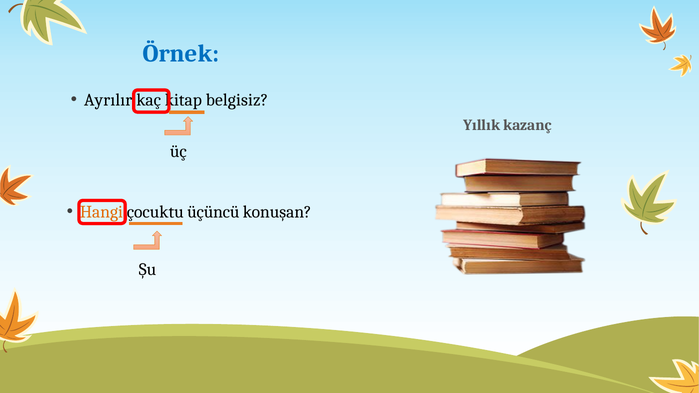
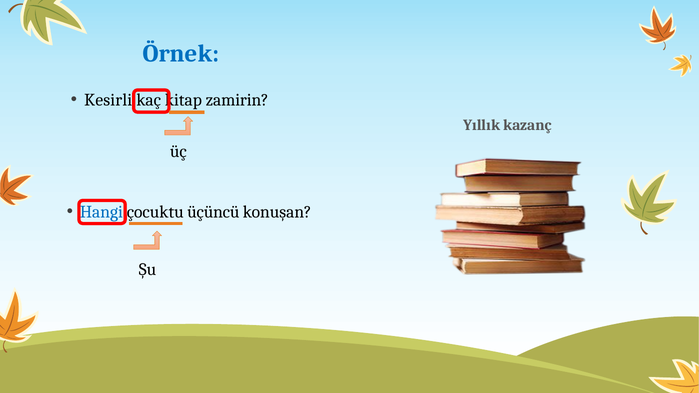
Ayrılır: Ayrılır -> Kesirli
belgisiz: belgisiz -> zamirin
Hangi colour: orange -> blue
